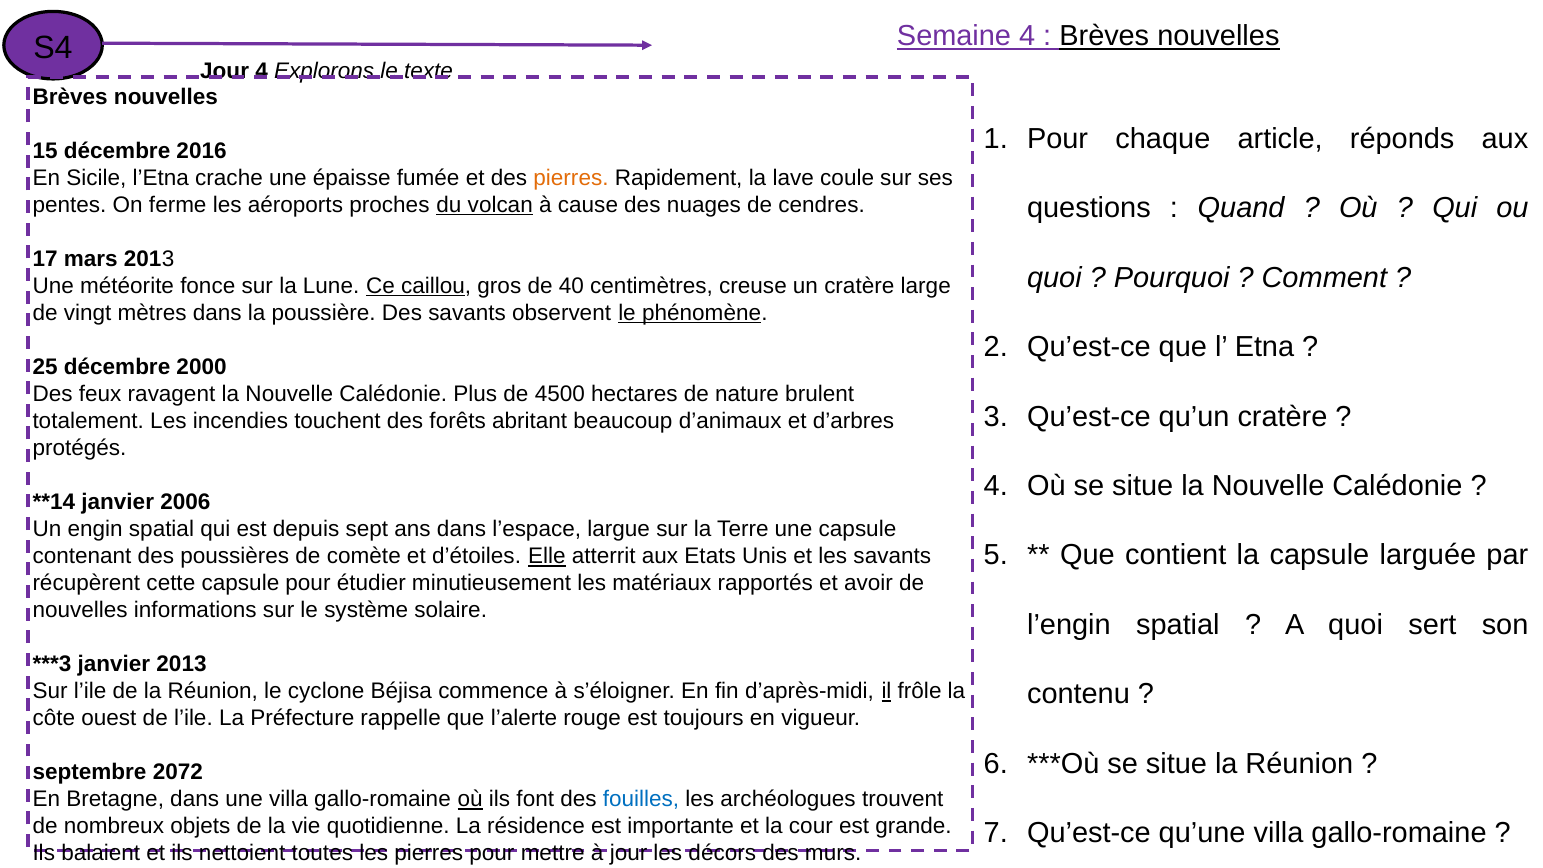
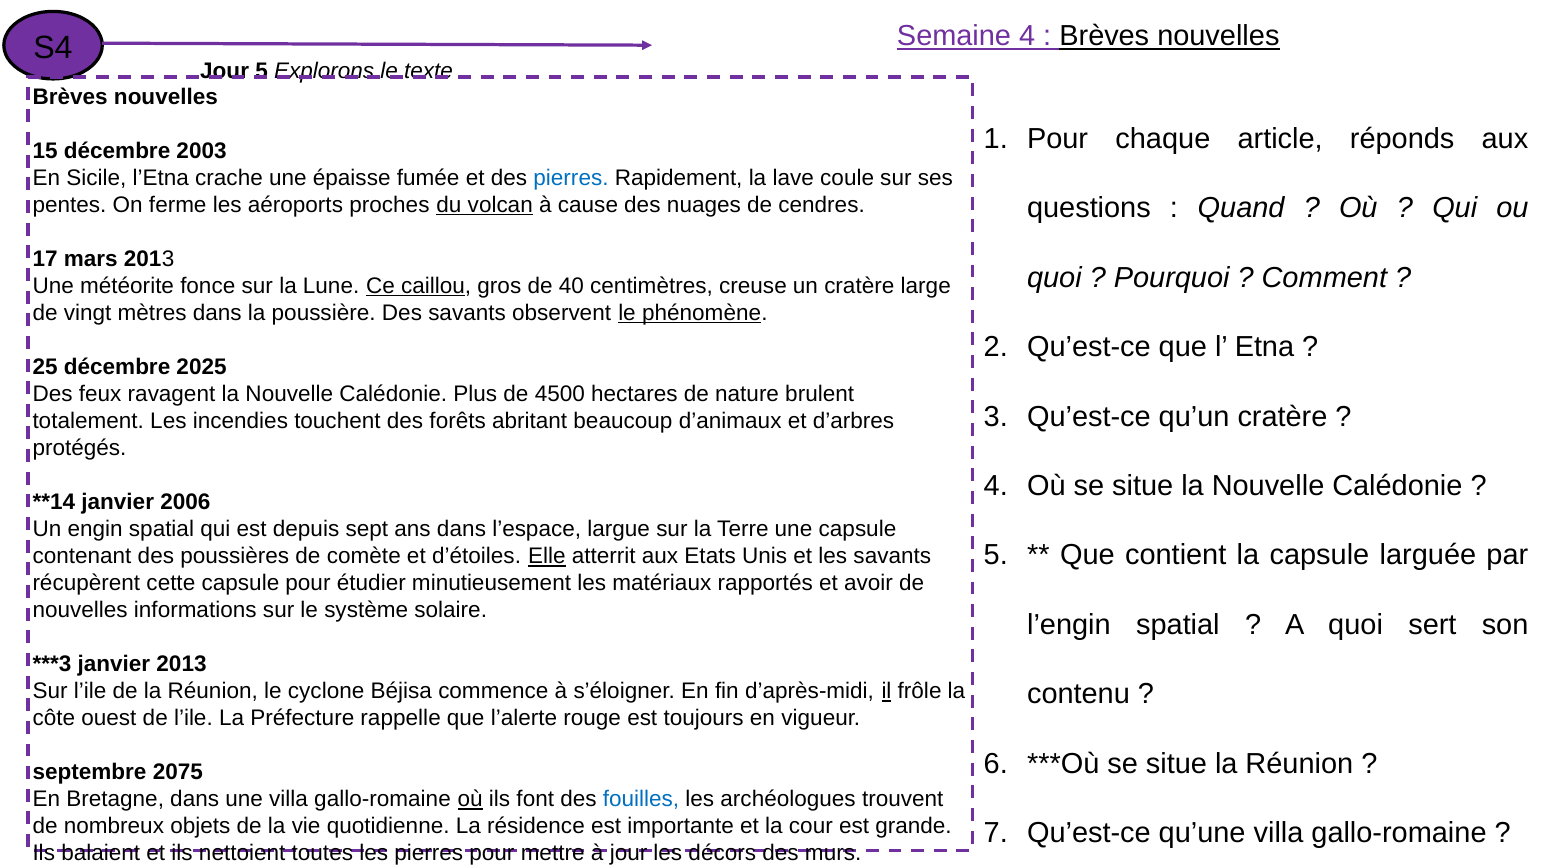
Jour 4: 4 -> 5
2016: 2016 -> 2003
pierres at (571, 178) colour: orange -> blue
2000: 2000 -> 2025
2072: 2072 -> 2075
